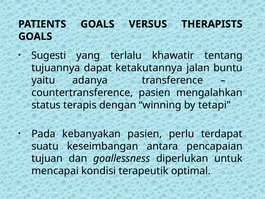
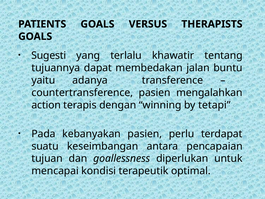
ketakutannya: ketakutannya -> membedakan
status: status -> action
